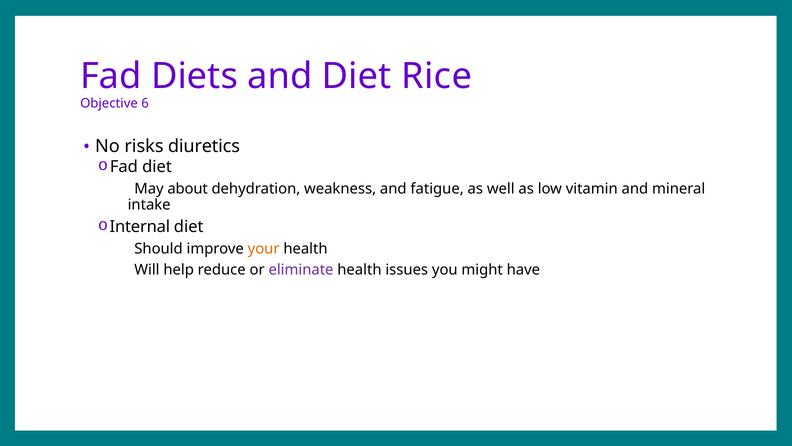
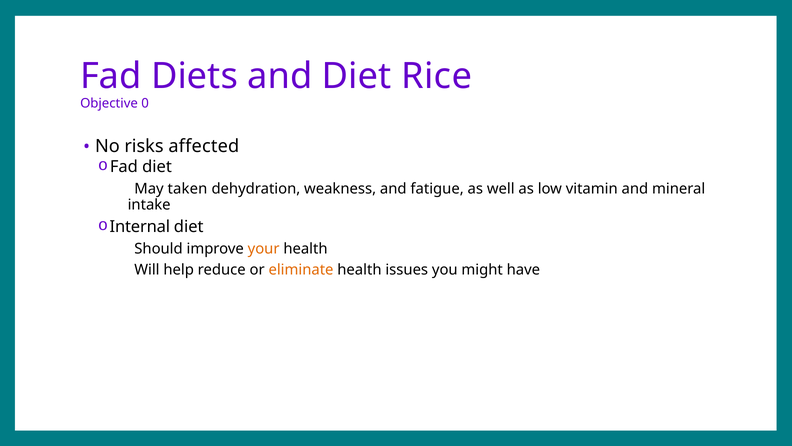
6: 6 -> 0
diuretics: diuretics -> affected
about: about -> taken
eliminate colour: purple -> orange
